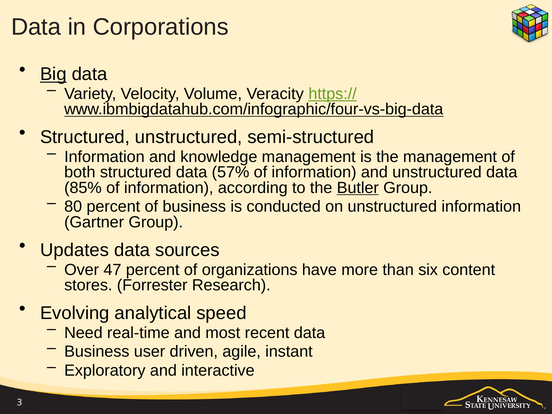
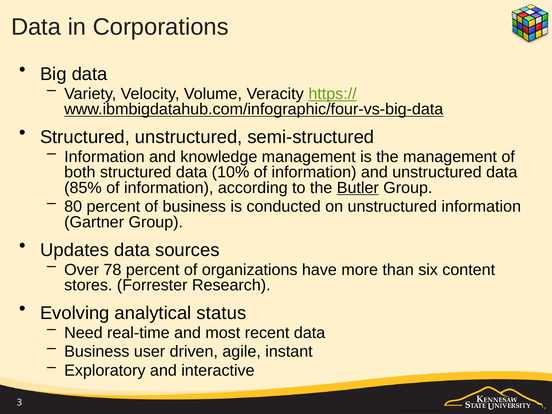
Big underline: present -> none
57%: 57% -> 10%
47: 47 -> 78
speed: speed -> status
